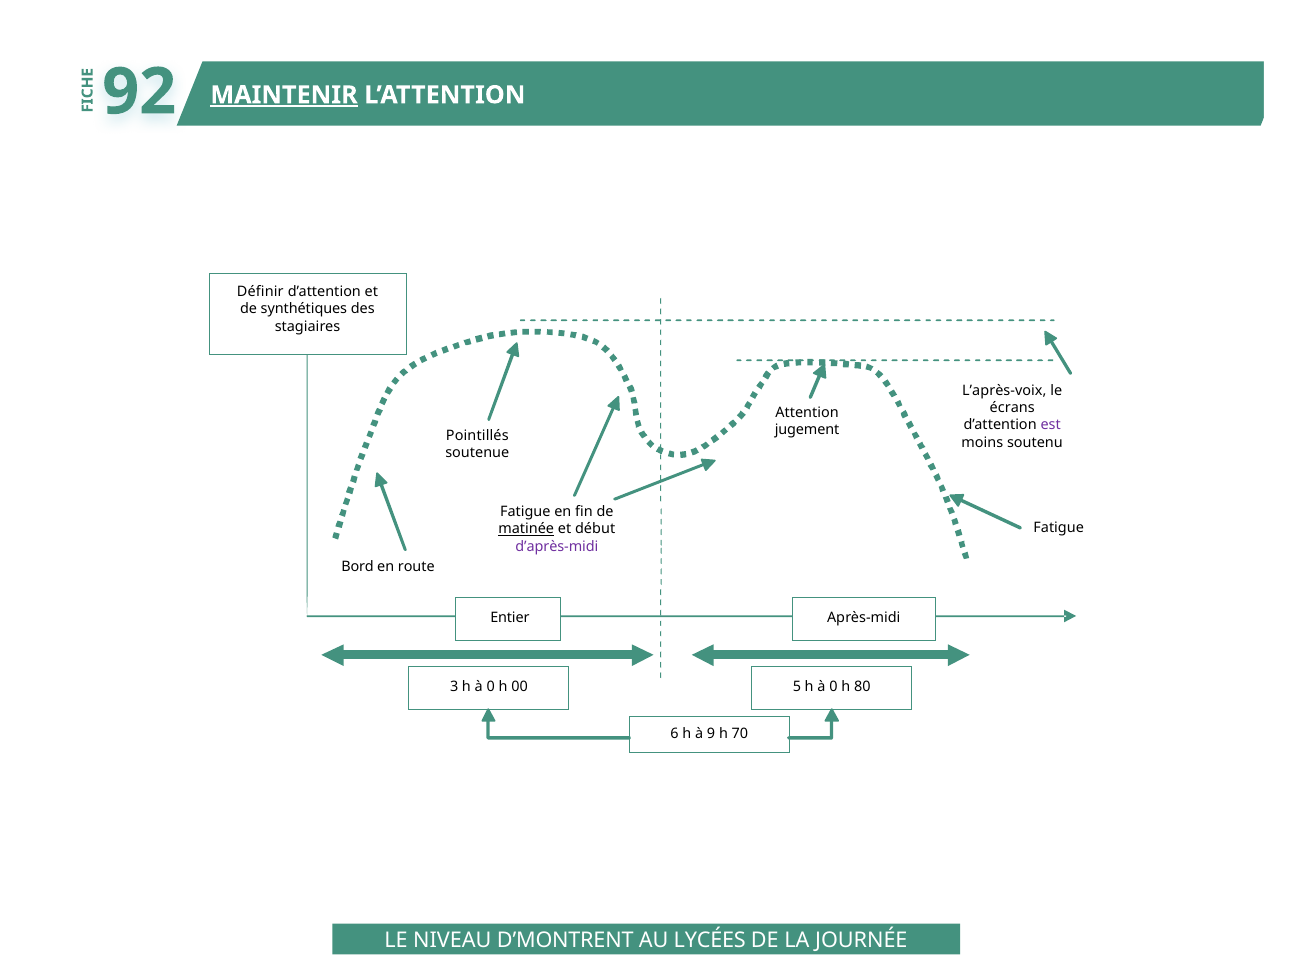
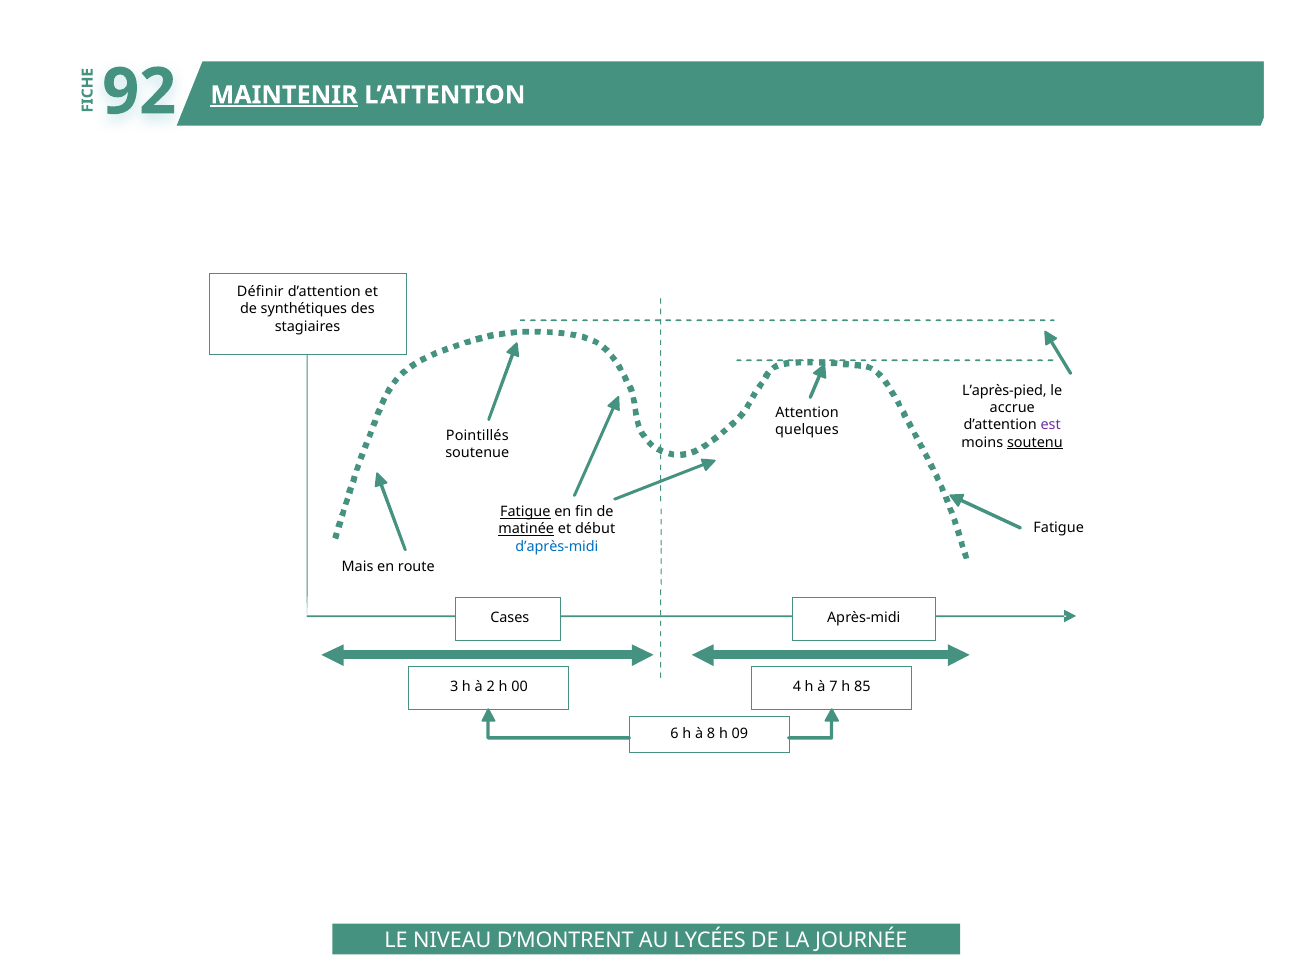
L’après-voix: L’après-voix -> L’après-pied
écrans: écrans -> accrue
jugement: jugement -> quelques
soutenu underline: none -> present
Fatigue at (525, 512) underline: none -> present
d’après-midi colour: purple -> blue
Bord: Bord -> Mais
Entier: Entier -> Cases
3 h à 0: 0 -> 2
5: 5 -> 4
0 at (833, 687): 0 -> 7
80: 80 -> 85
9: 9 -> 8
70: 70 -> 09
